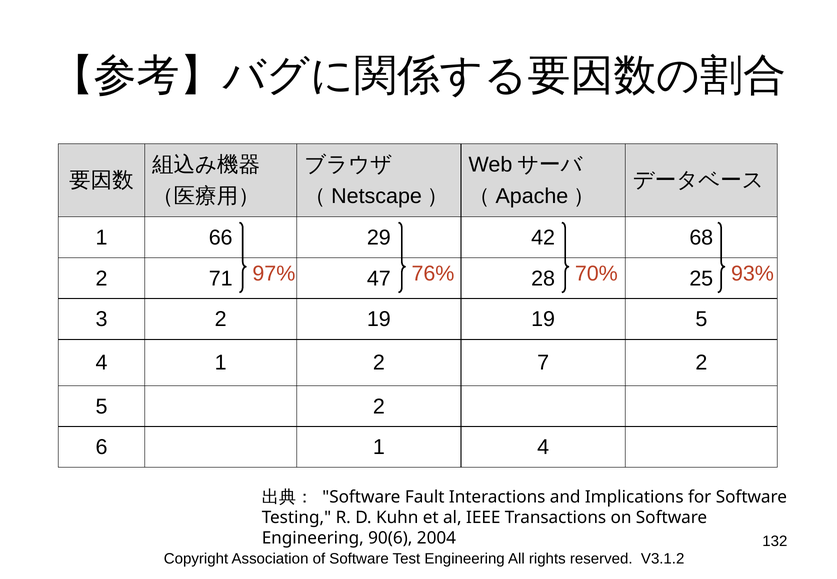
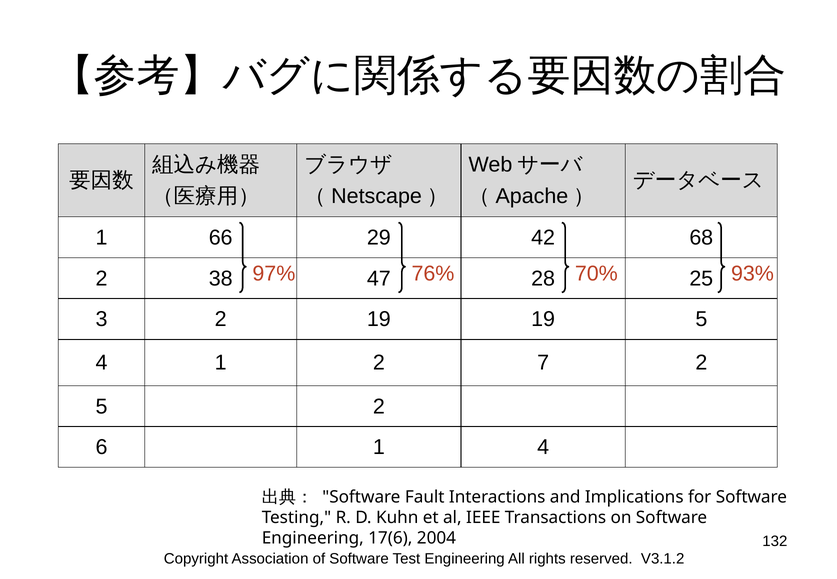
71: 71 -> 38
90(6: 90(6 -> 17(6
